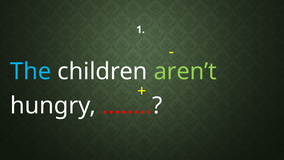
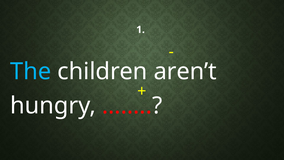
aren’t colour: light green -> white
